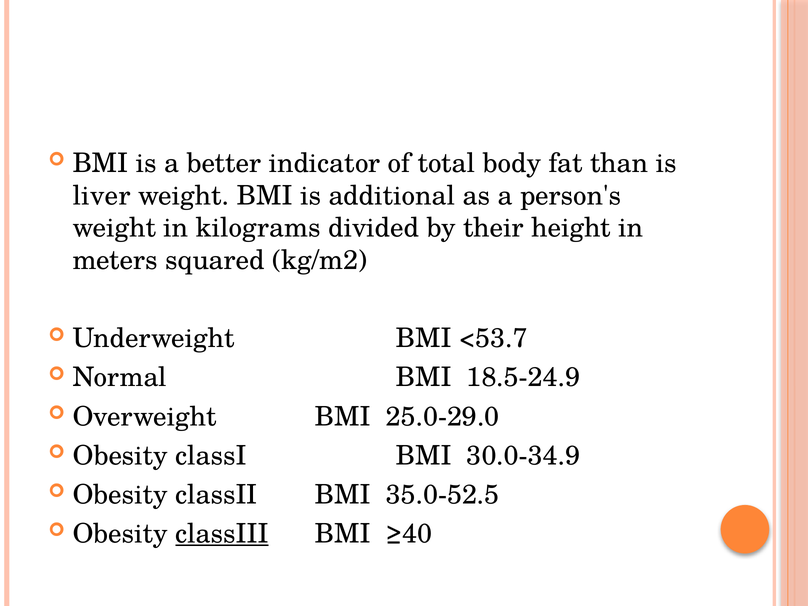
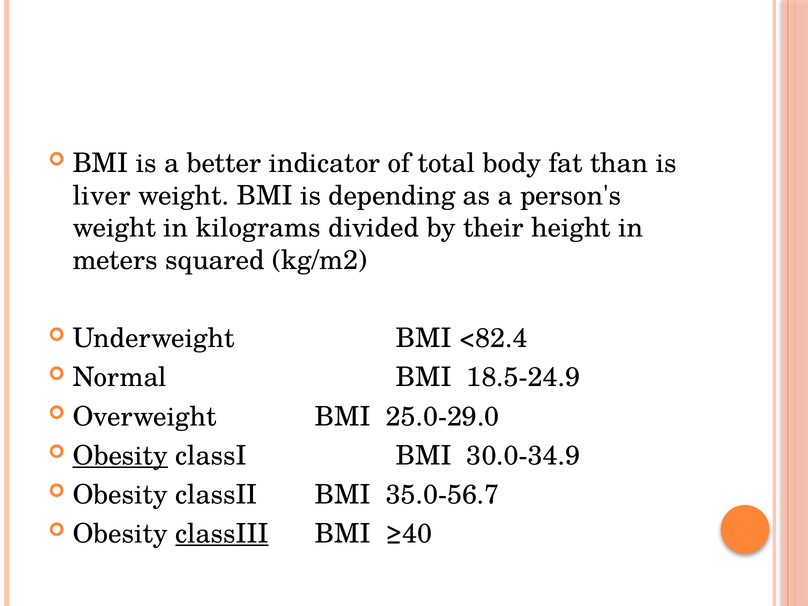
additional: additional -> depending
<53.7: <53.7 -> <82.4
Obesity at (120, 456) underline: none -> present
35.0-52.5: 35.0-52.5 -> 35.0-56.7
